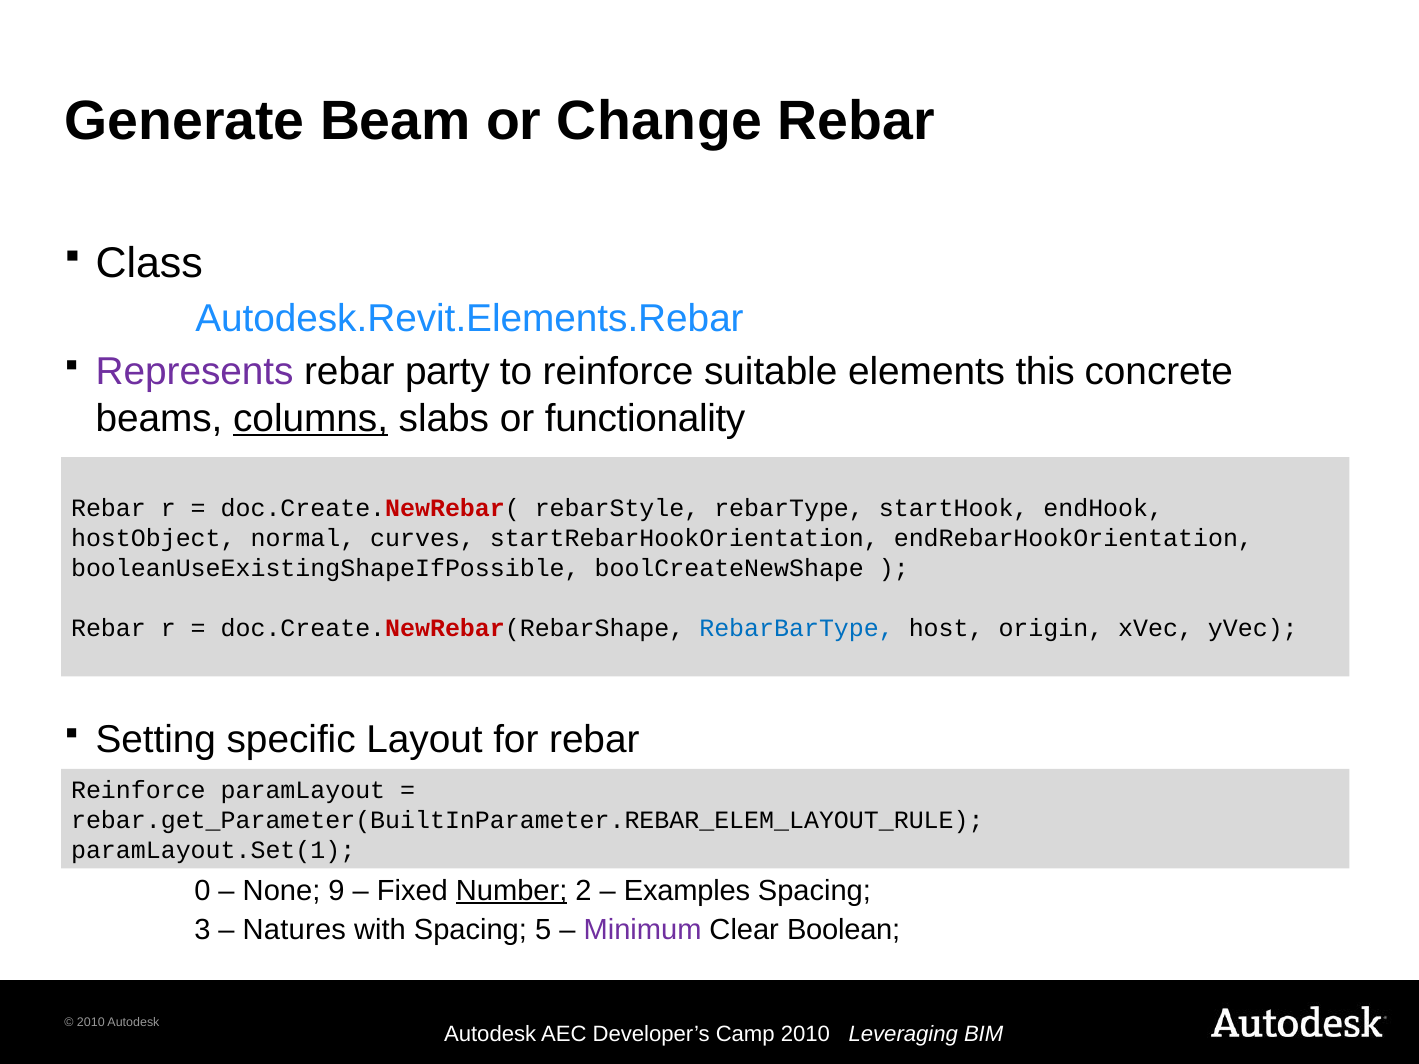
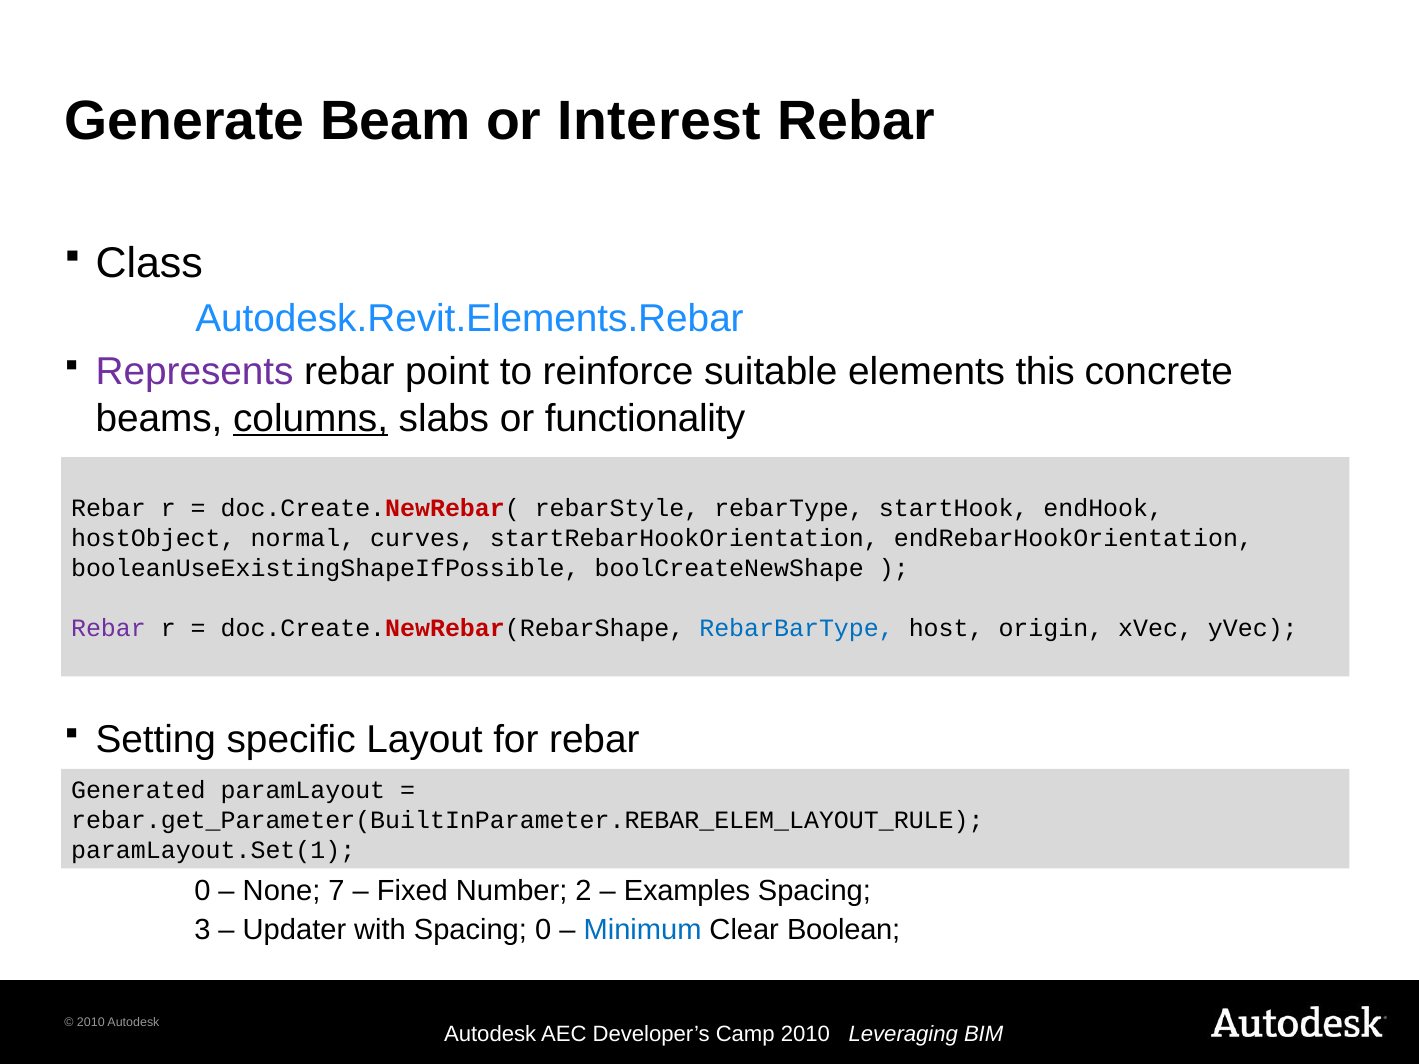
Change: Change -> Interest
party: party -> point
Rebar at (108, 628) colour: black -> purple
Reinforce at (138, 791): Reinforce -> Generated
9: 9 -> 7
Number underline: present -> none
Natures: Natures -> Updater
Spacing 5: 5 -> 0
Minimum colour: purple -> blue
